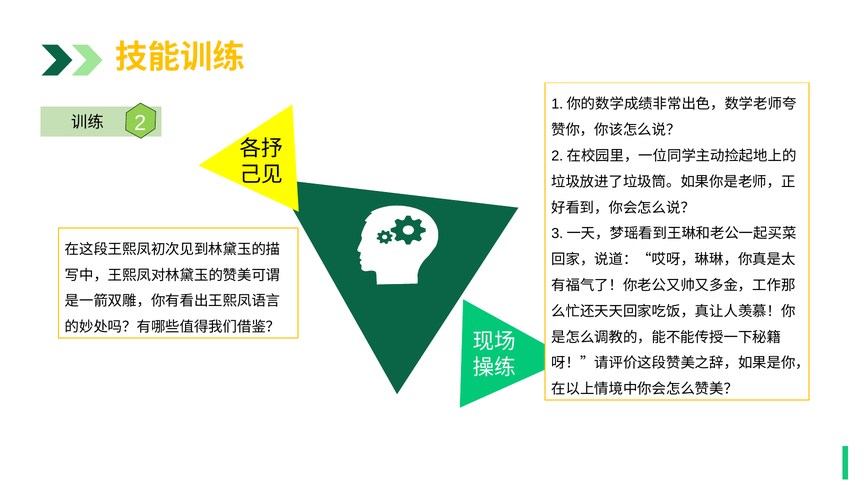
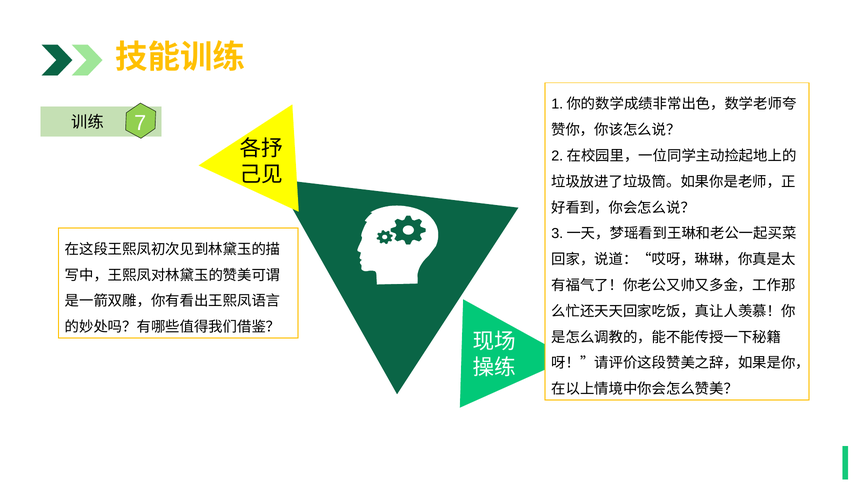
2: 2 -> 7
